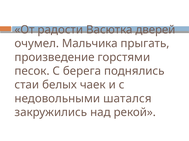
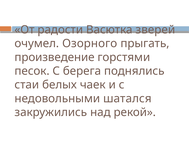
дверей: дверей -> зверей
Мальчика: Мальчика -> Озорного
